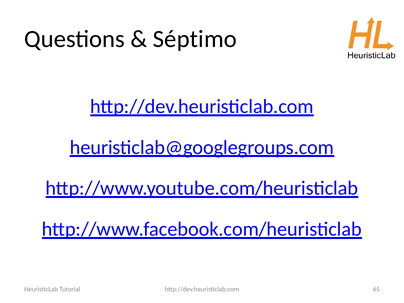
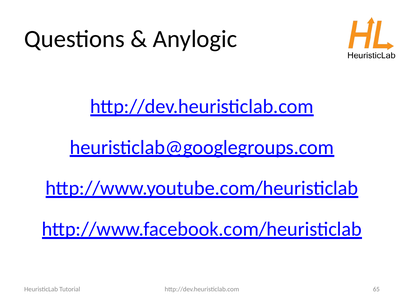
Séptimo: Séptimo -> Anylogic
